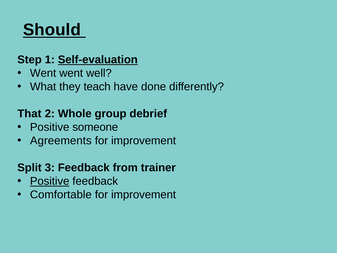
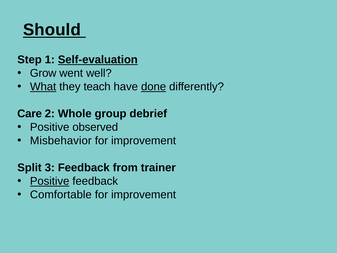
Went at (43, 73): Went -> Grow
What underline: none -> present
done underline: none -> present
That: That -> Care
someone: someone -> observed
Agreements: Agreements -> Misbehavior
